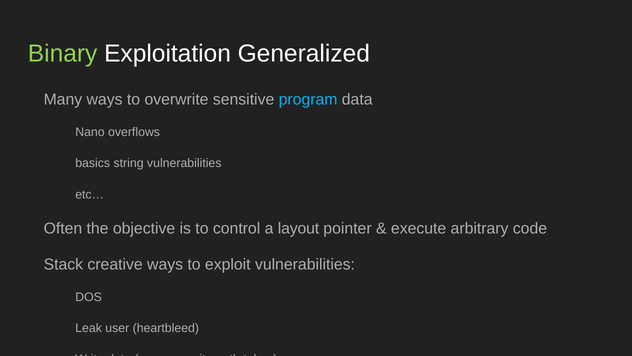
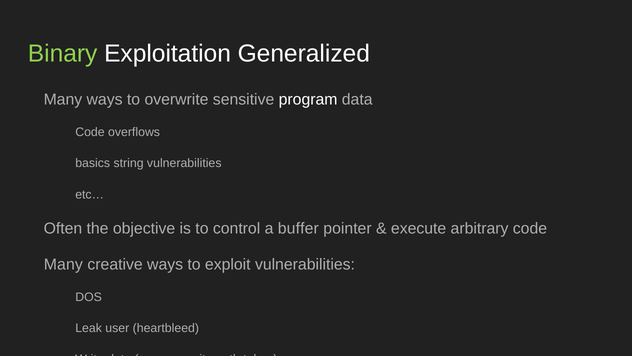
program colour: light blue -> white
Nano at (90, 132): Nano -> Code
layout: layout -> buffer
Stack at (63, 264): Stack -> Many
